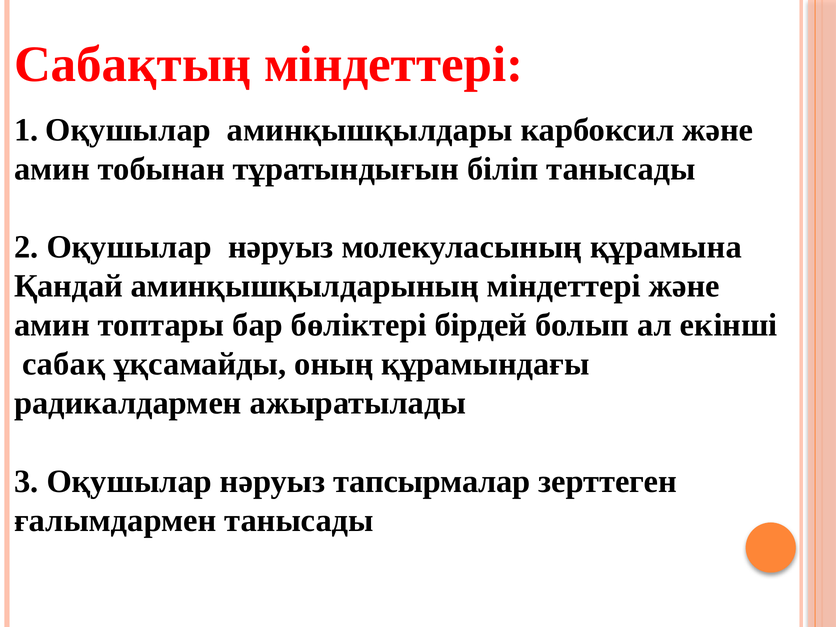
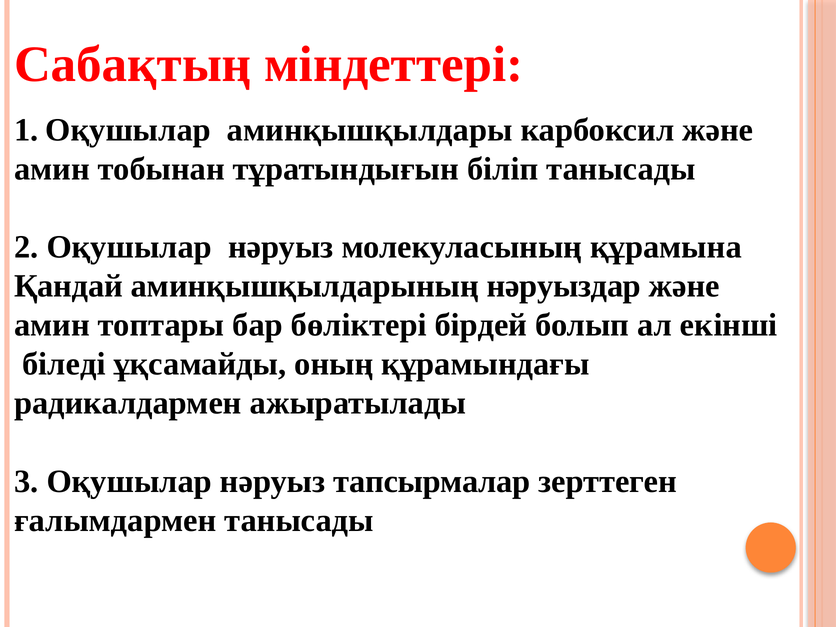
аминқышқылдарының міндеттері: міндеттері -> нәруыздар
сабақ: сабақ -> біледі
